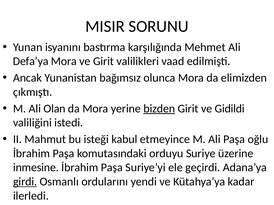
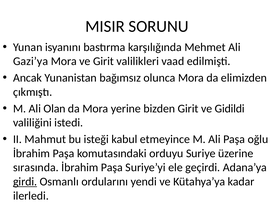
Defa’ya: Defa’ya -> Gazi’ya
bizden underline: present -> none
inmesine: inmesine -> sırasında
